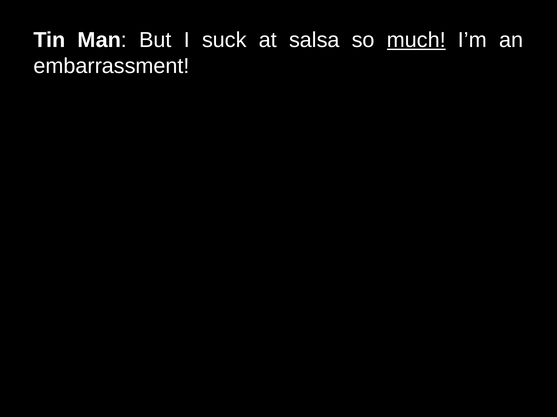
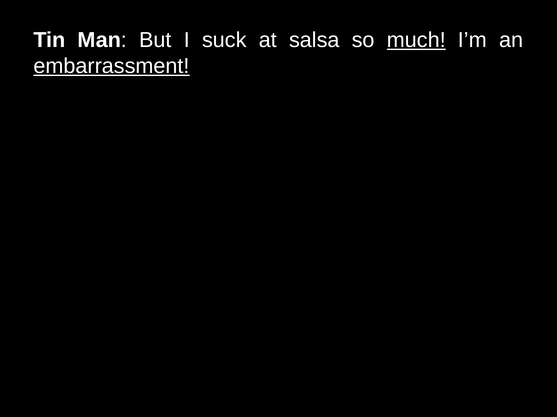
embarrassment underline: none -> present
